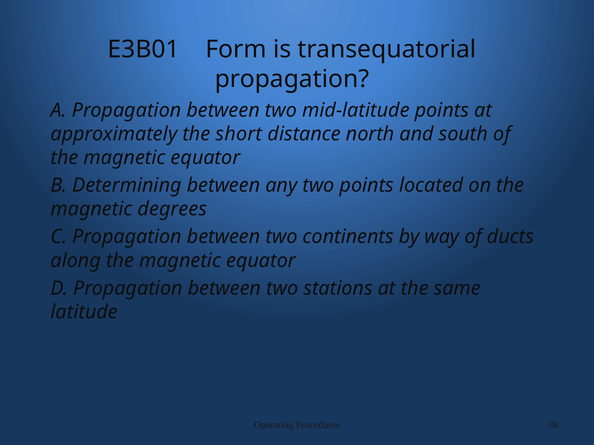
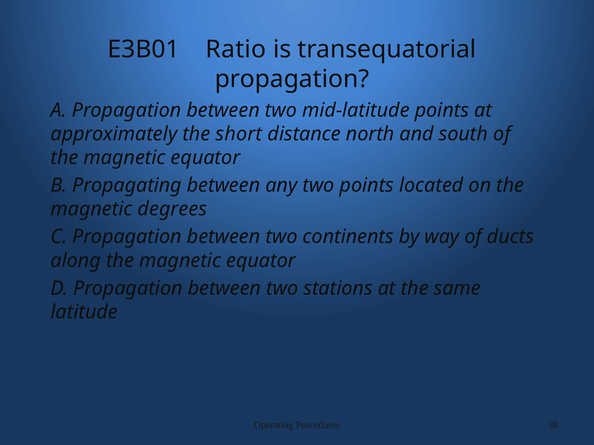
Form: Form -> Ratio
Determining: Determining -> Propagating
